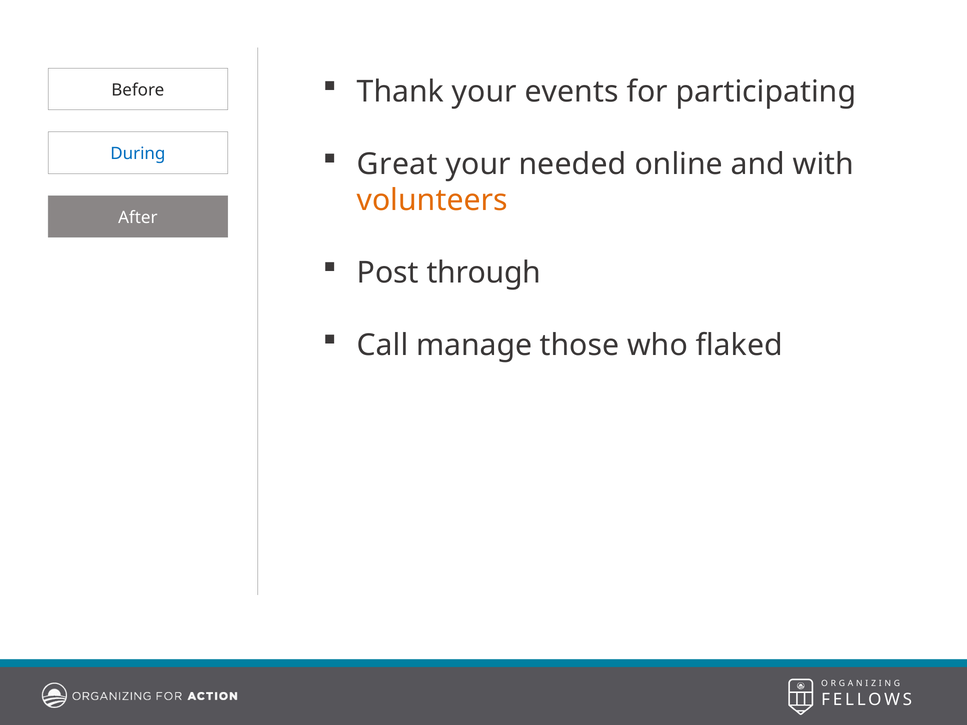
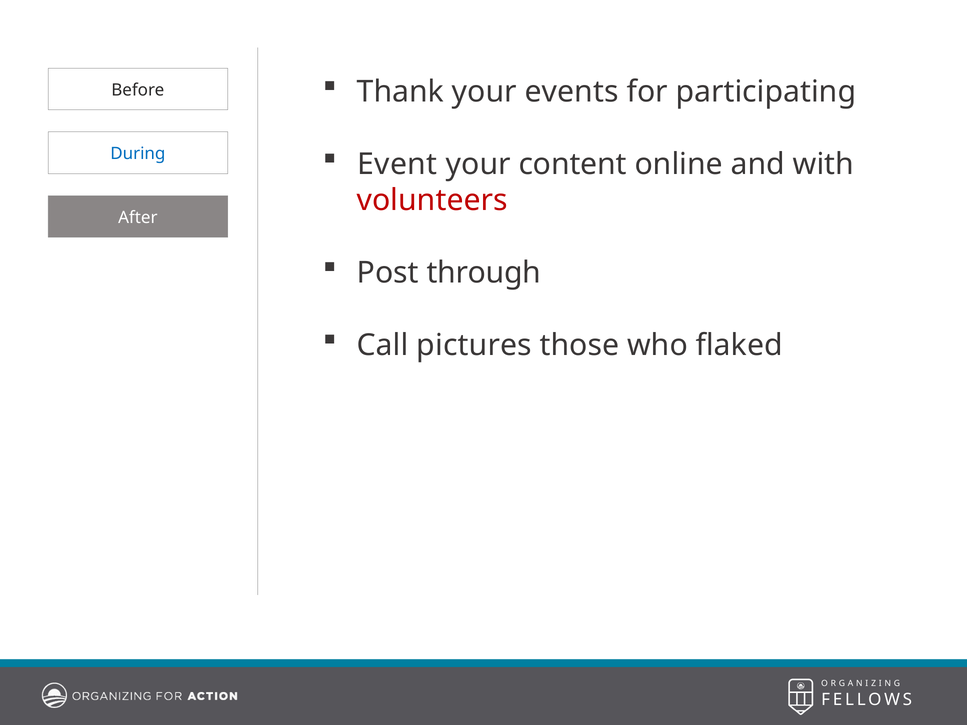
Great: Great -> Event
needed: needed -> content
volunteers colour: orange -> red
manage: manage -> pictures
